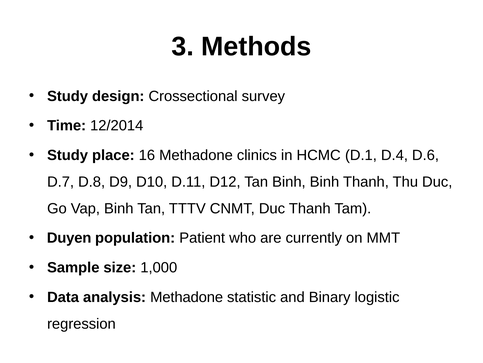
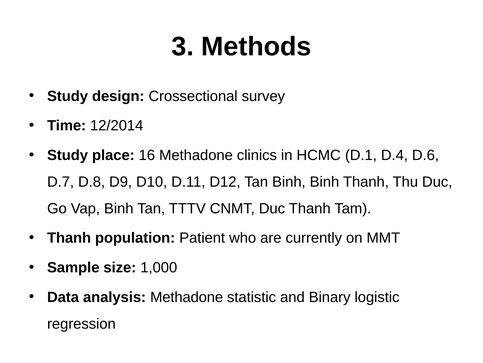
Duyen at (69, 238): Duyen -> Thanh
